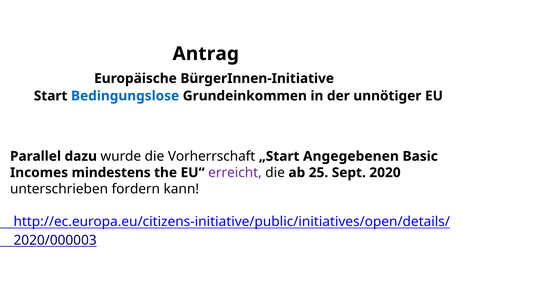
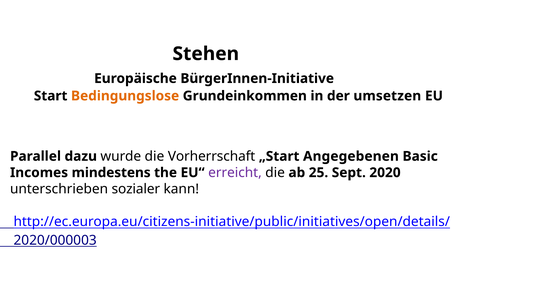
Antrag: Antrag -> Stehen
Bedingungslose colour: blue -> orange
unnötiger: unnötiger -> umsetzen
fordern: fordern -> sozialer
